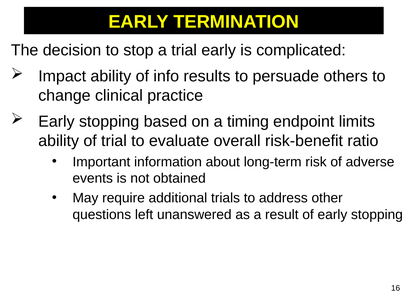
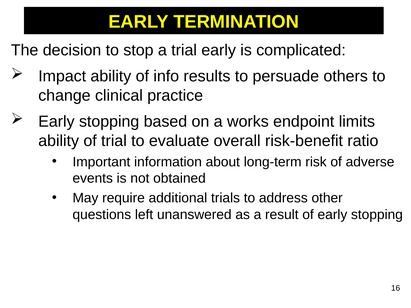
timing: timing -> works
